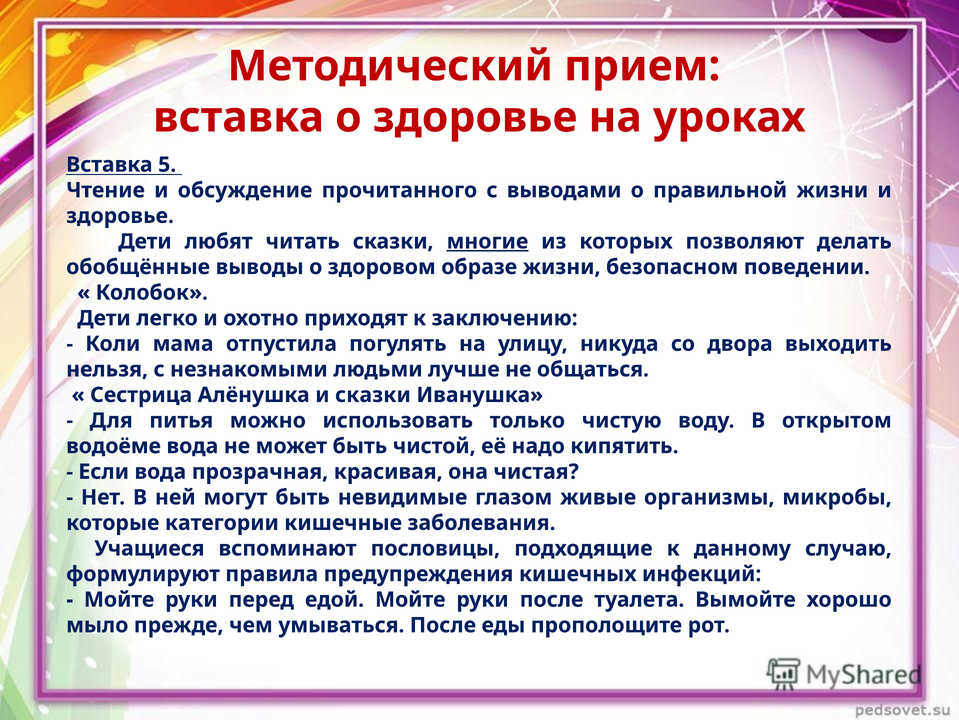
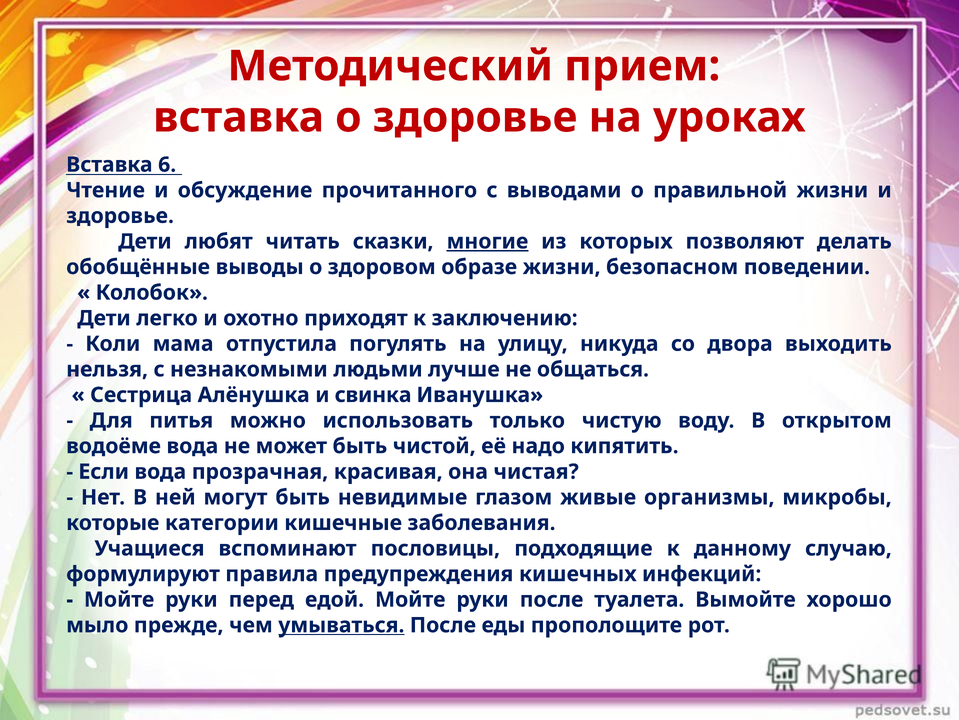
5: 5 -> 6
и сказки: сказки -> свинка
умываться underline: none -> present
